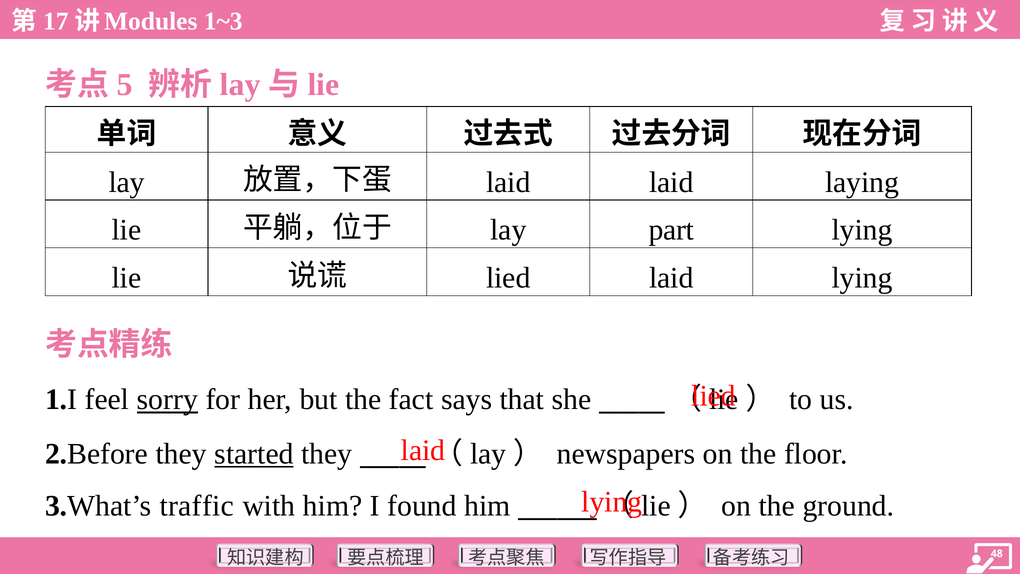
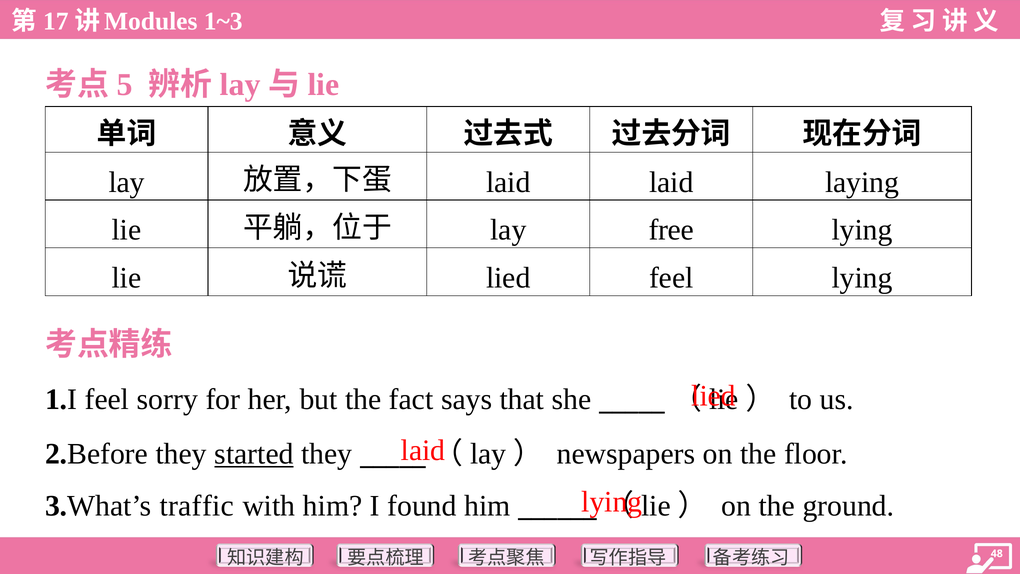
part: part -> free
laid at (671, 278): laid -> feel
sorry underline: present -> none
